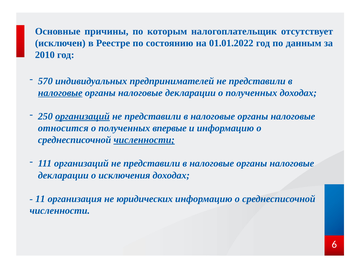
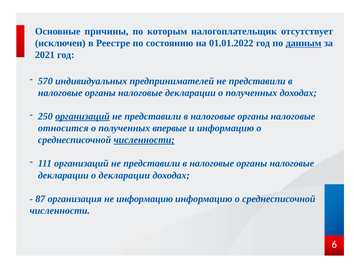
данным underline: none -> present
2010: 2010 -> 2021
налоговые at (60, 93) underline: present -> none
о исключения: исключения -> декларации
11: 11 -> 87
не юридических: юридических -> информацию
